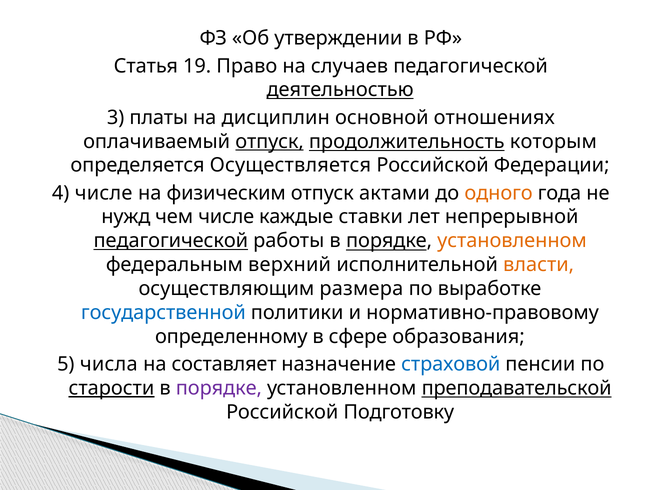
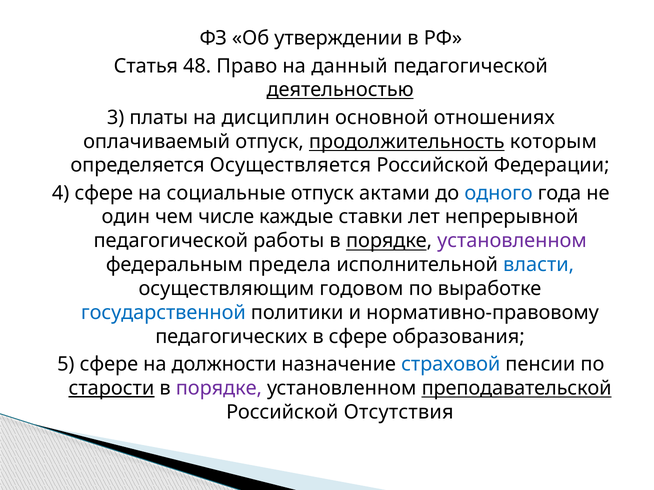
19: 19 -> 48
случаев: случаев -> данный
отпуск at (270, 142) underline: present -> none
4 числе: числе -> сфере
физическим: физическим -> социальные
одного colour: orange -> blue
нужд: нужд -> один
педагогической at (171, 241) underline: present -> none
установленном at (512, 241) colour: orange -> purple
верхний: верхний -> предела
власти colour: orange -> blue
размера: размера -> годовом
определенному: определенному -> педагогических
5 числа: числа -> сфере
составляет: составляет -> должности
Подготовку: Подготовку -> Отсутствия
